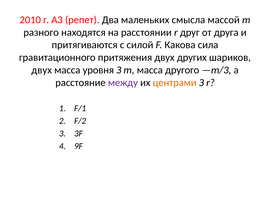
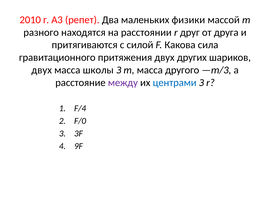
смысла: смысла -> физики
уровня: уровня -> школы
центрами colour: orange -> blue
F/1: F/1 -> F/4
F/2: F/2 -> F/0
